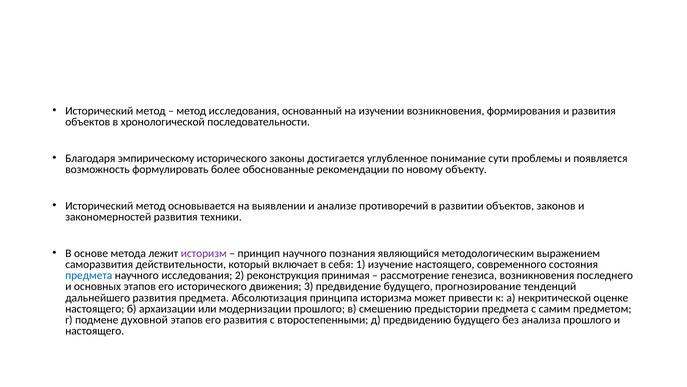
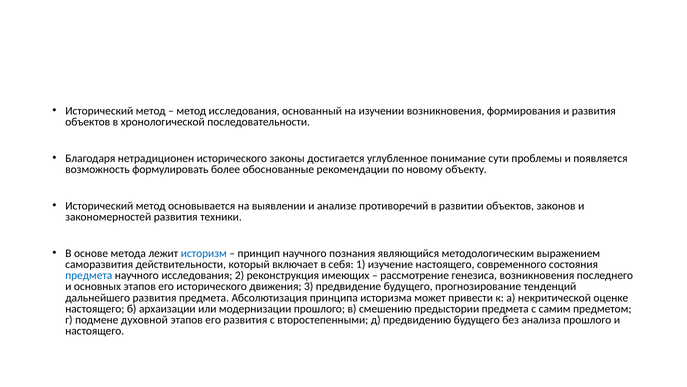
эмпирическому: эмпирическому -> нетрадиционен
историзм colour: purple -> blue
принимая: принимая -> имеющих
